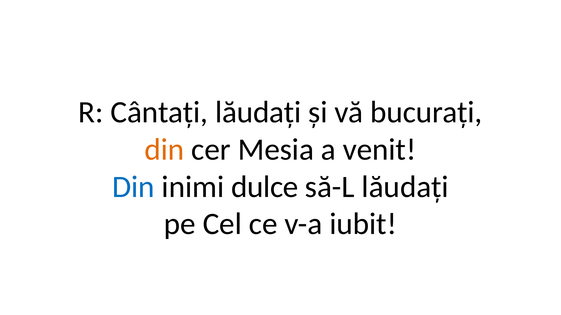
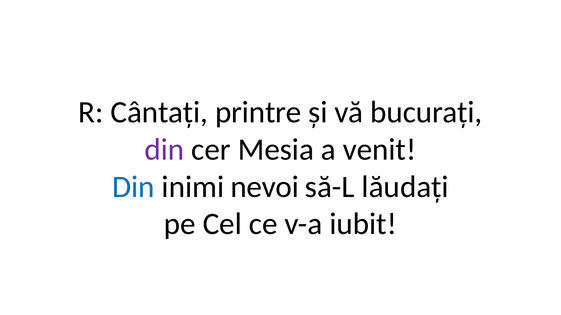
Cântați lăudați: lăudați -> printre
din at (164, 150) colour: orange -> purple
dulce: dulce -> nevoi
